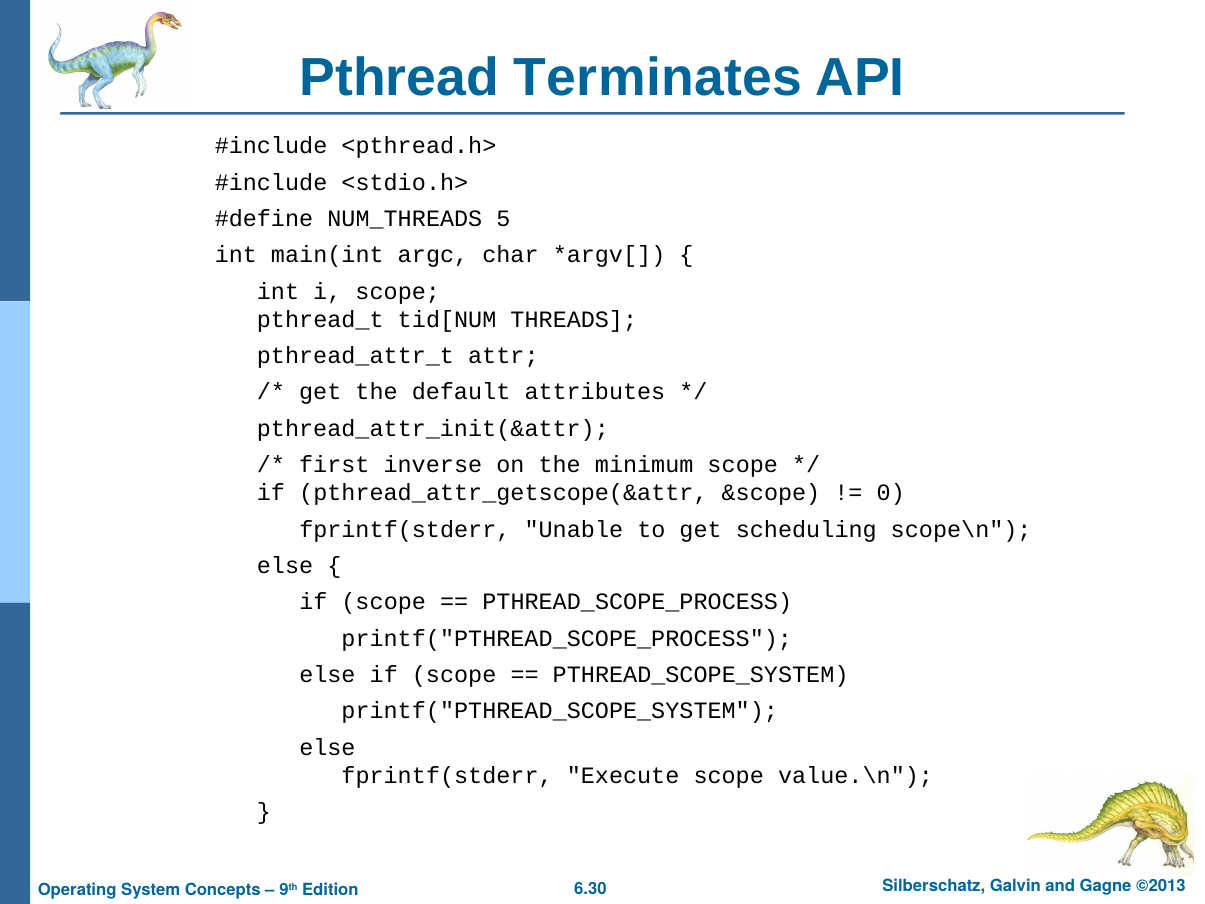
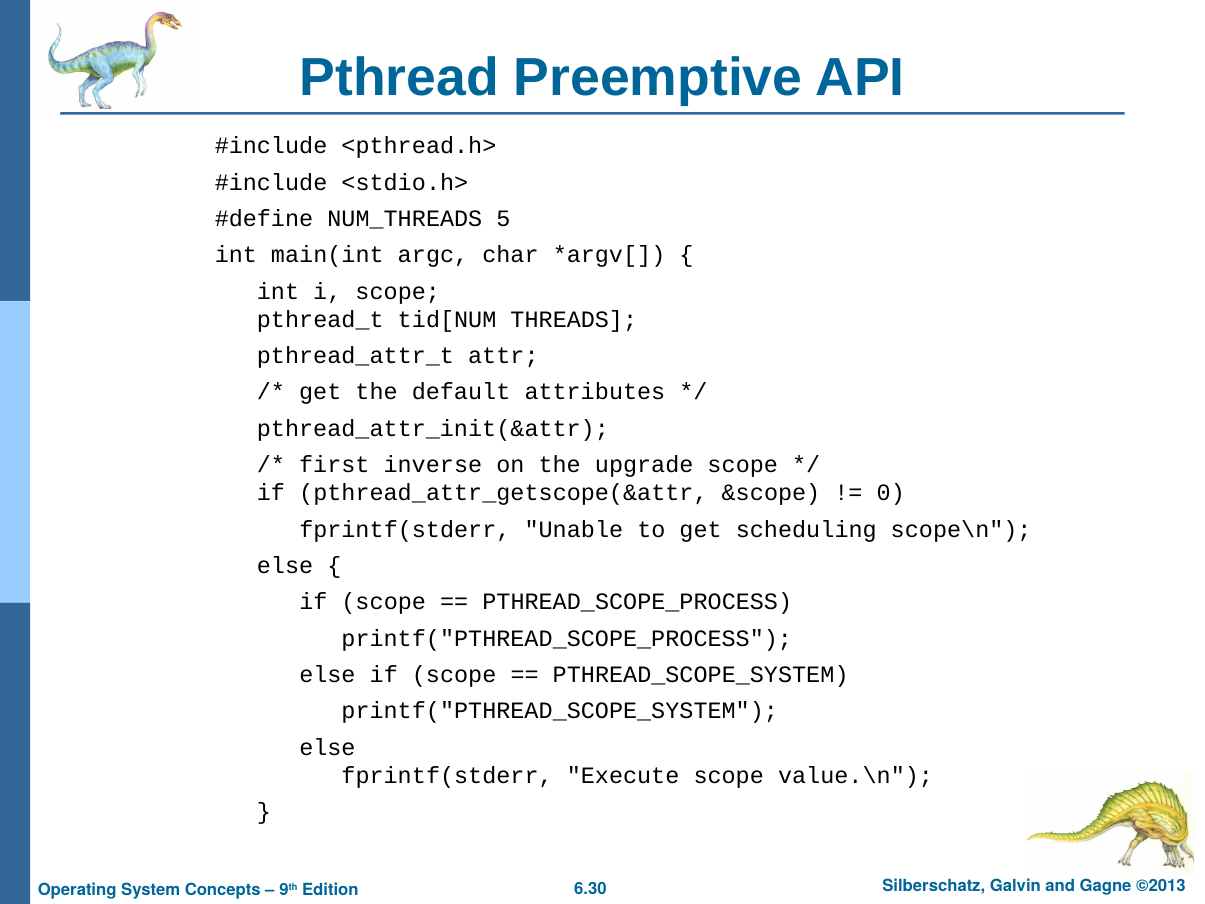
Terminates: Terminates -> Preemptive
minimum: minimum -> upgrade
